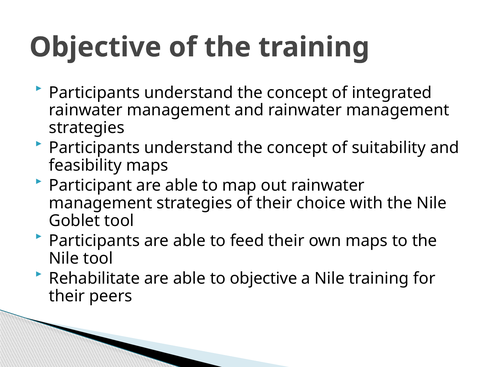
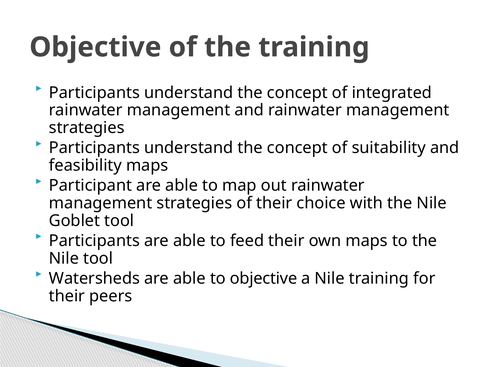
Rehabilitate: Rehabilitate -> Watersheds
